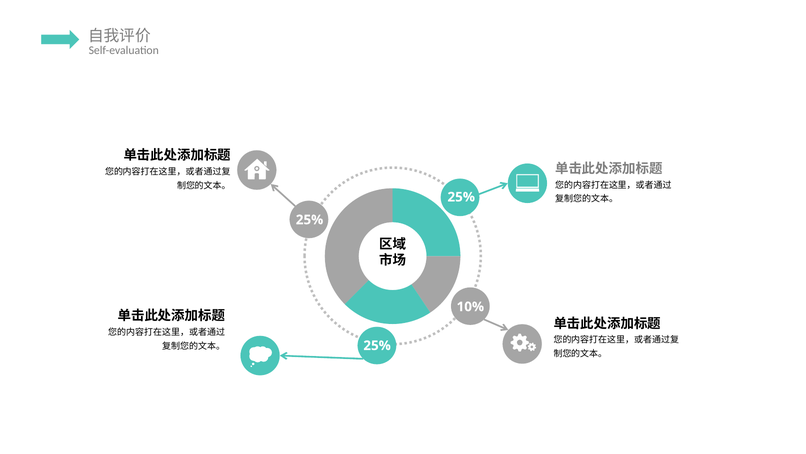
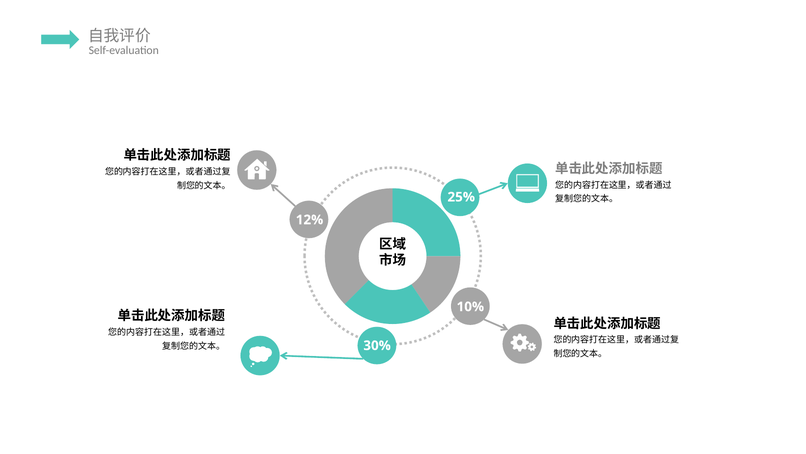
25% at (310, 220): 25% -> 12%
25% at (377, 345): 25% -> 30%
